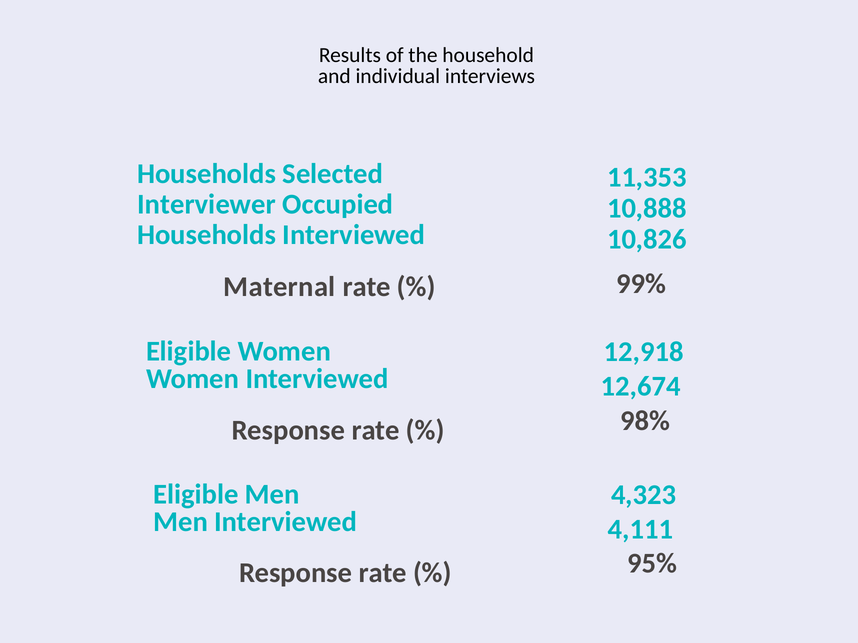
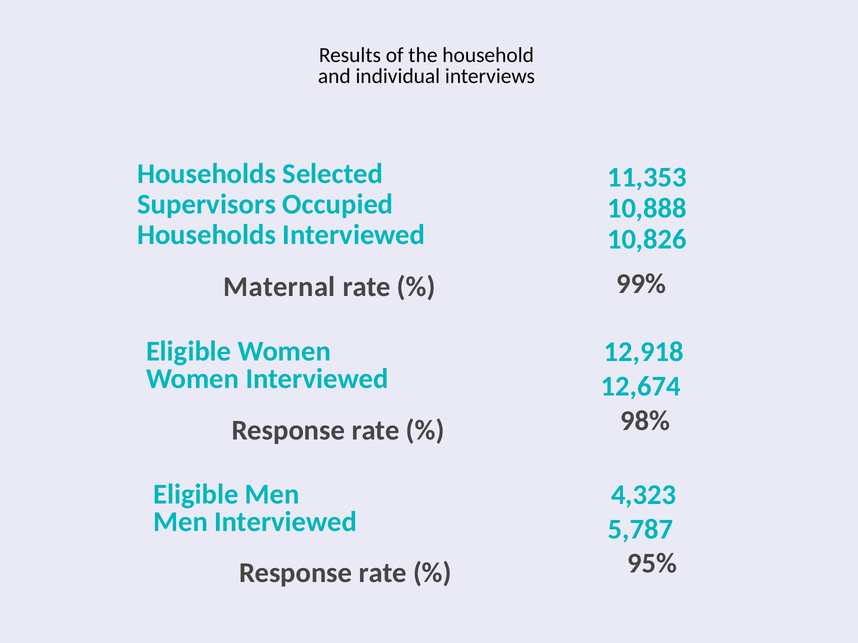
Interviewer: Interviewer -> Supervisors
4,111: 4,111 -> 5,787
